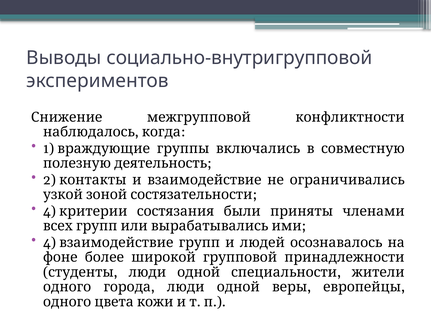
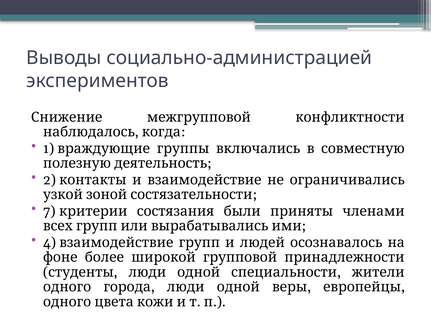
социально-внутригрупповой: социально-внутригрупповой -> социально-администрацией
4 at (49, 211): 4 -> 7
